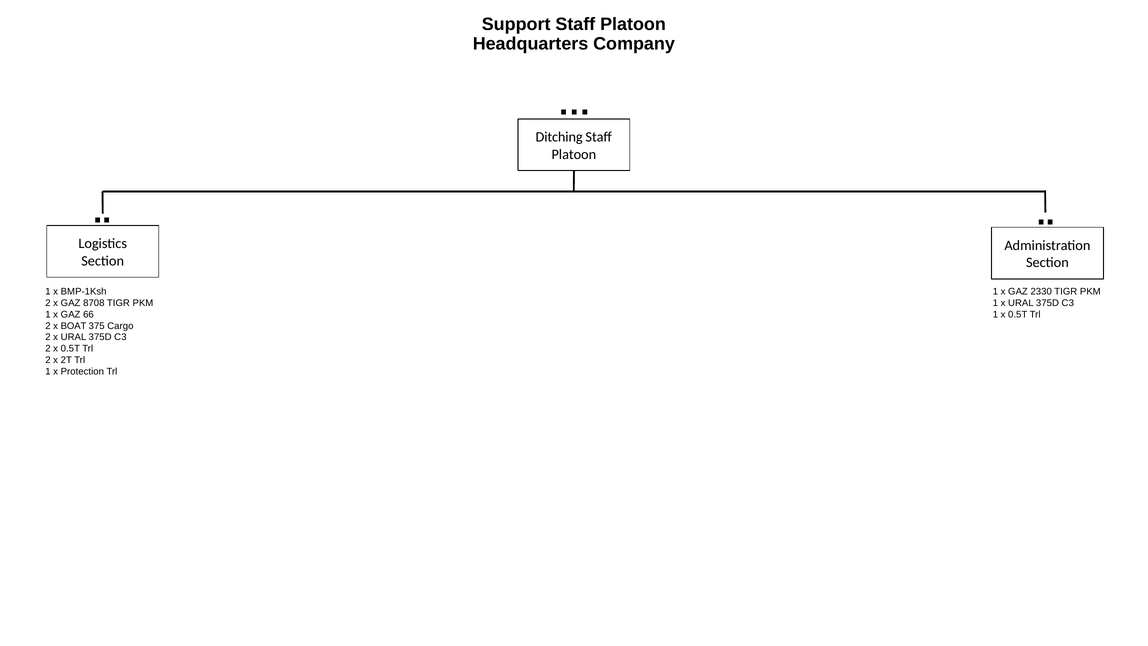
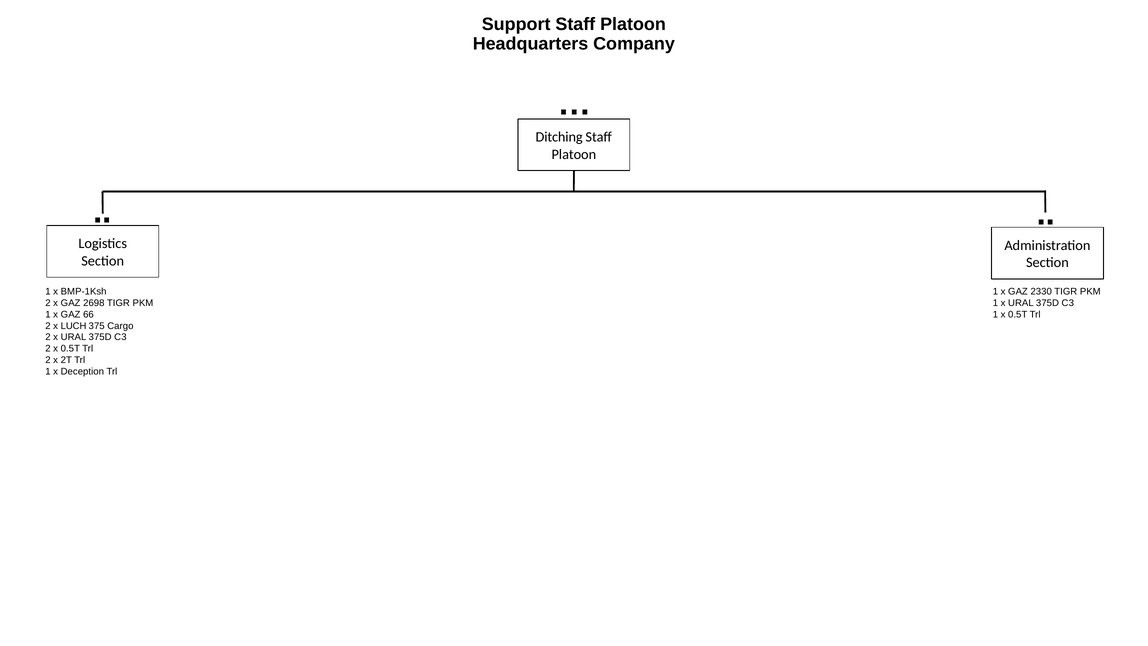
8708: 8708 -> 2698
BOAT: BOAT -> LUCH
Protection: Protection -> Deception
